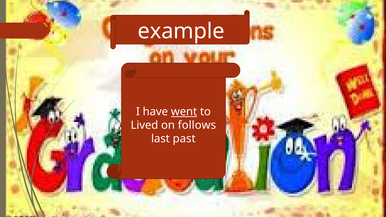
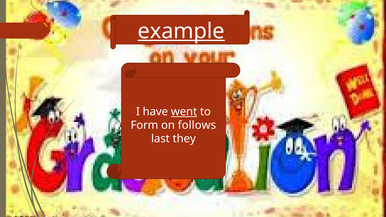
example underline: none -> present
Lived: Lived -> Form
past: past -> they
